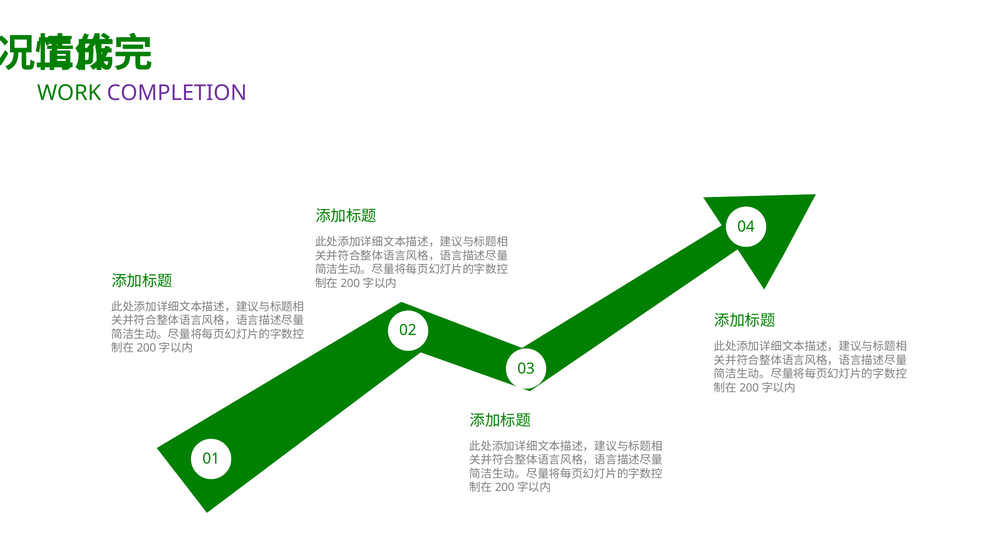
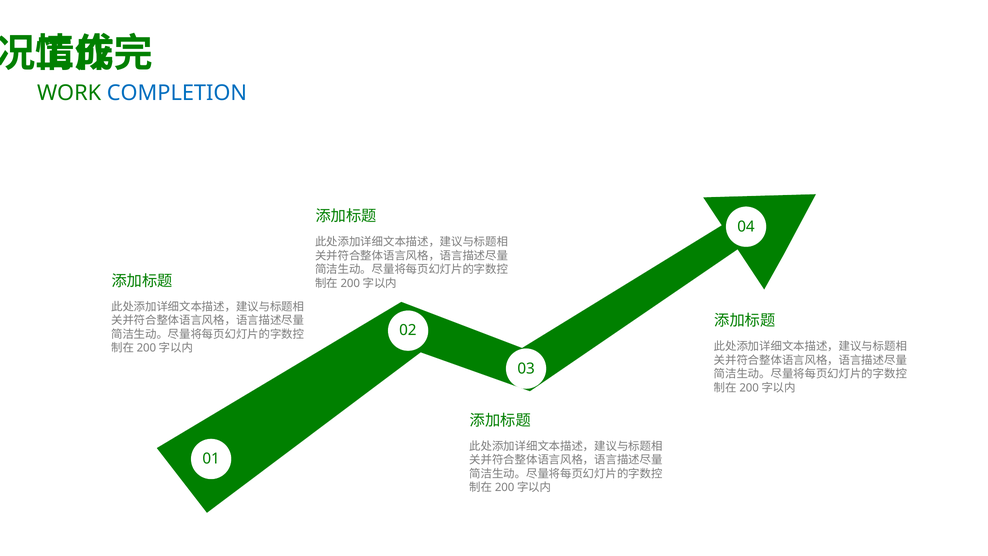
COMPLETION colour: purple -> blue
